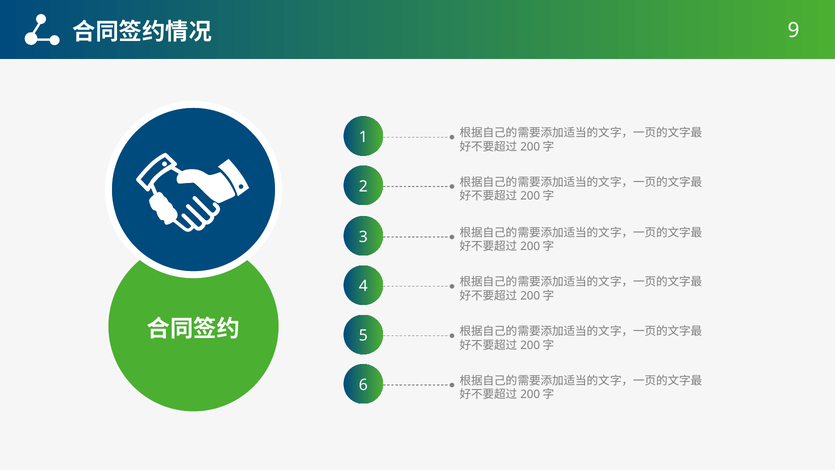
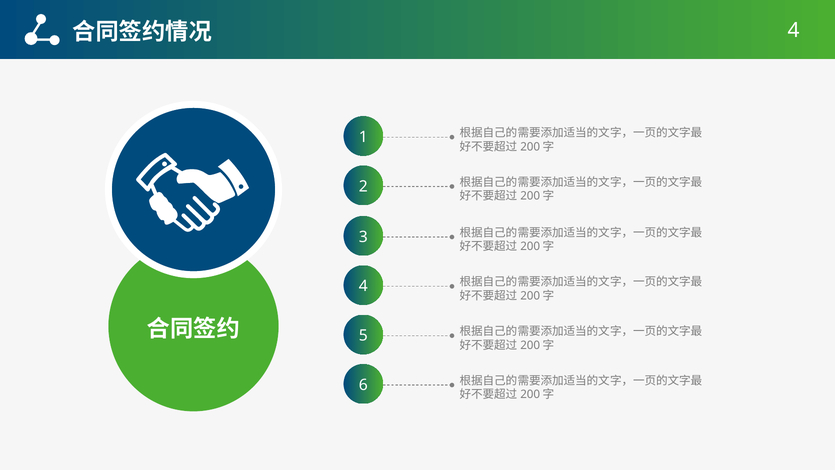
9 at (794, 31): 9 -> 4
